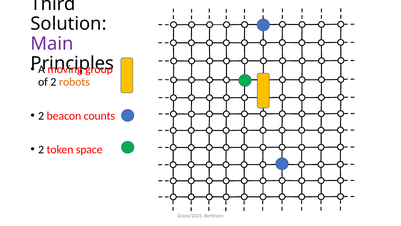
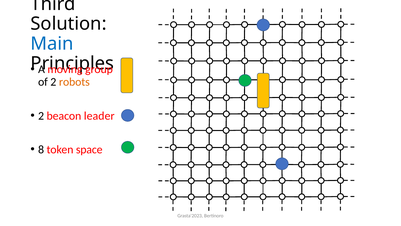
Main colour: purple -> blue
counts: counts -> leader
2 at (41, 149): 2 -> 8
